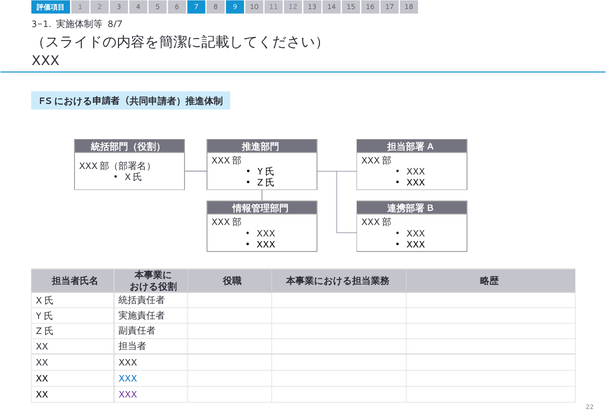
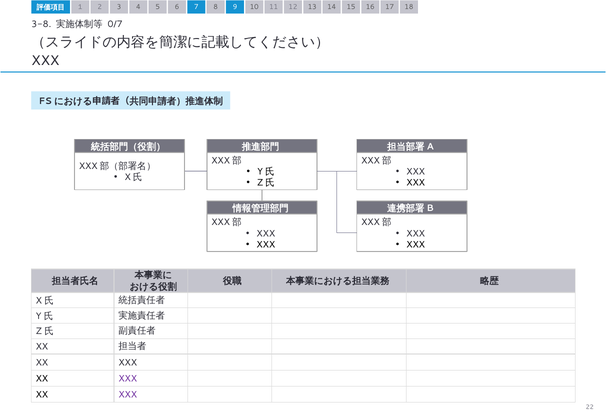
3-1: 3-1 -> 3-8
8/7: 8/7 -> 0/7
XXX at (128, 379) colour: blue -> purple
